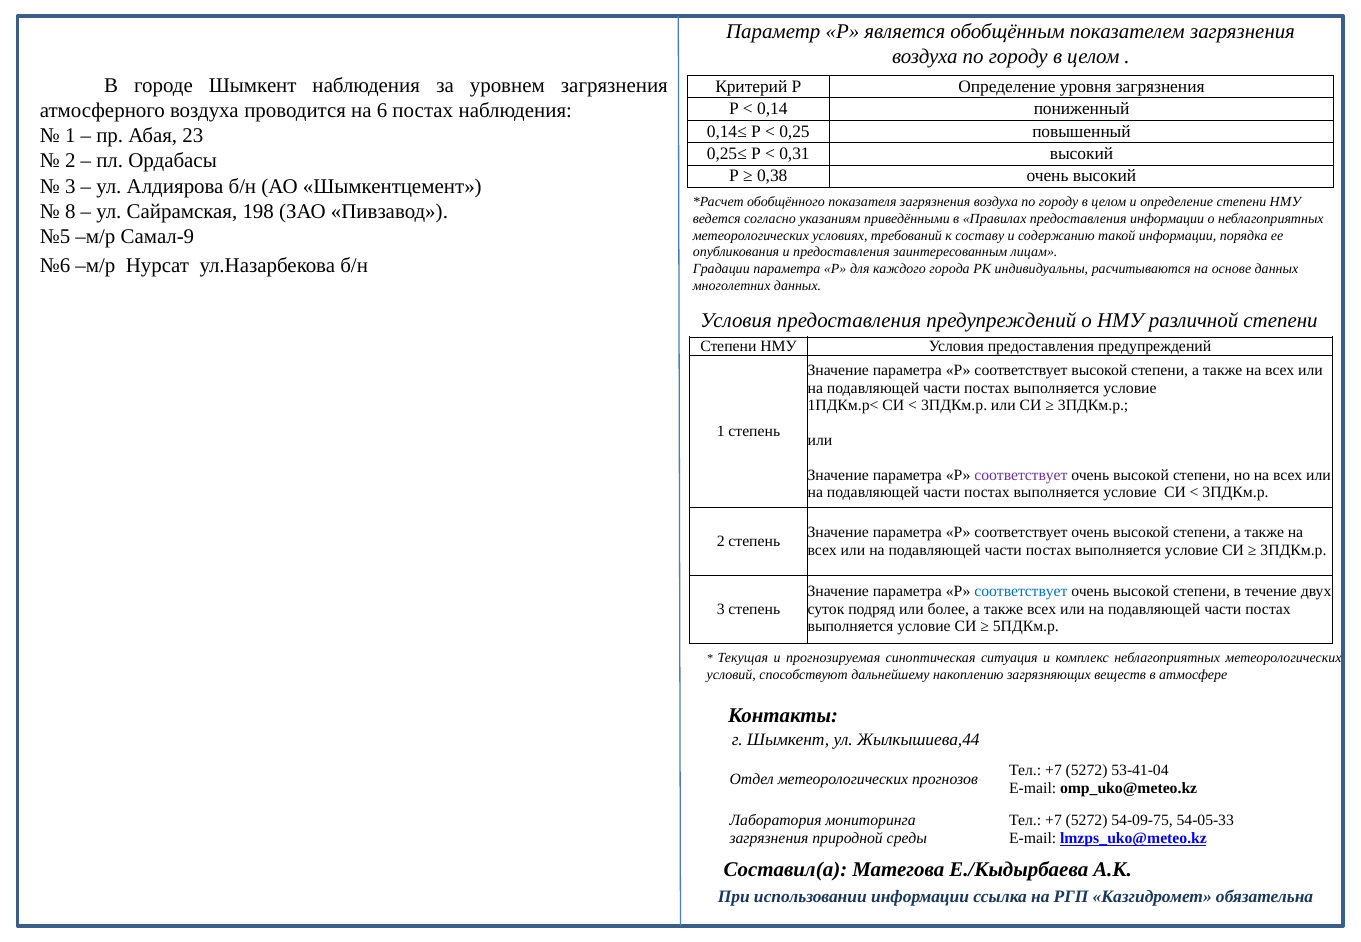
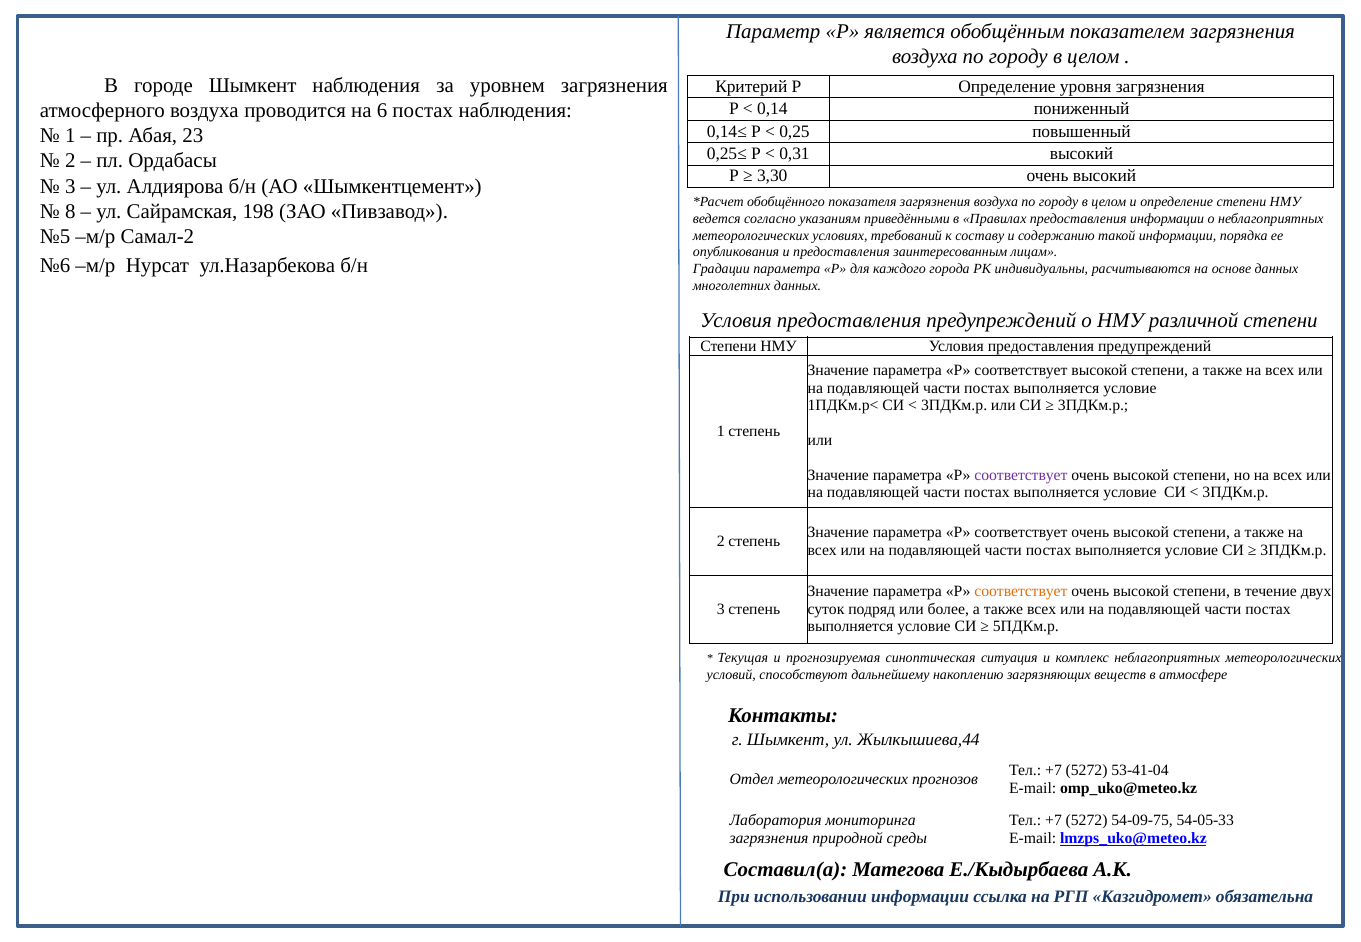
0,38: 0,38 -> 3,30
Самал-9: Самал-9 -> Самал-2
соответствует at (1021, 592) colour: blue -> orange
